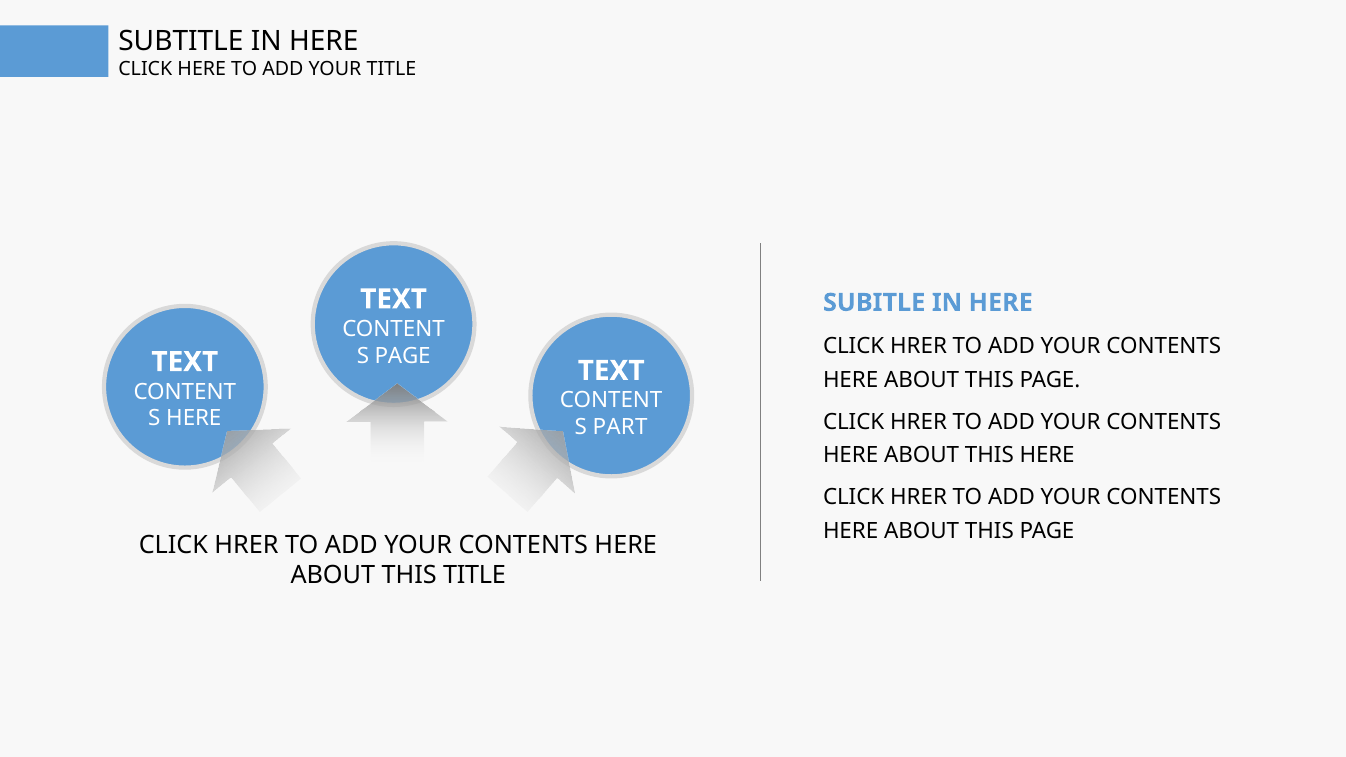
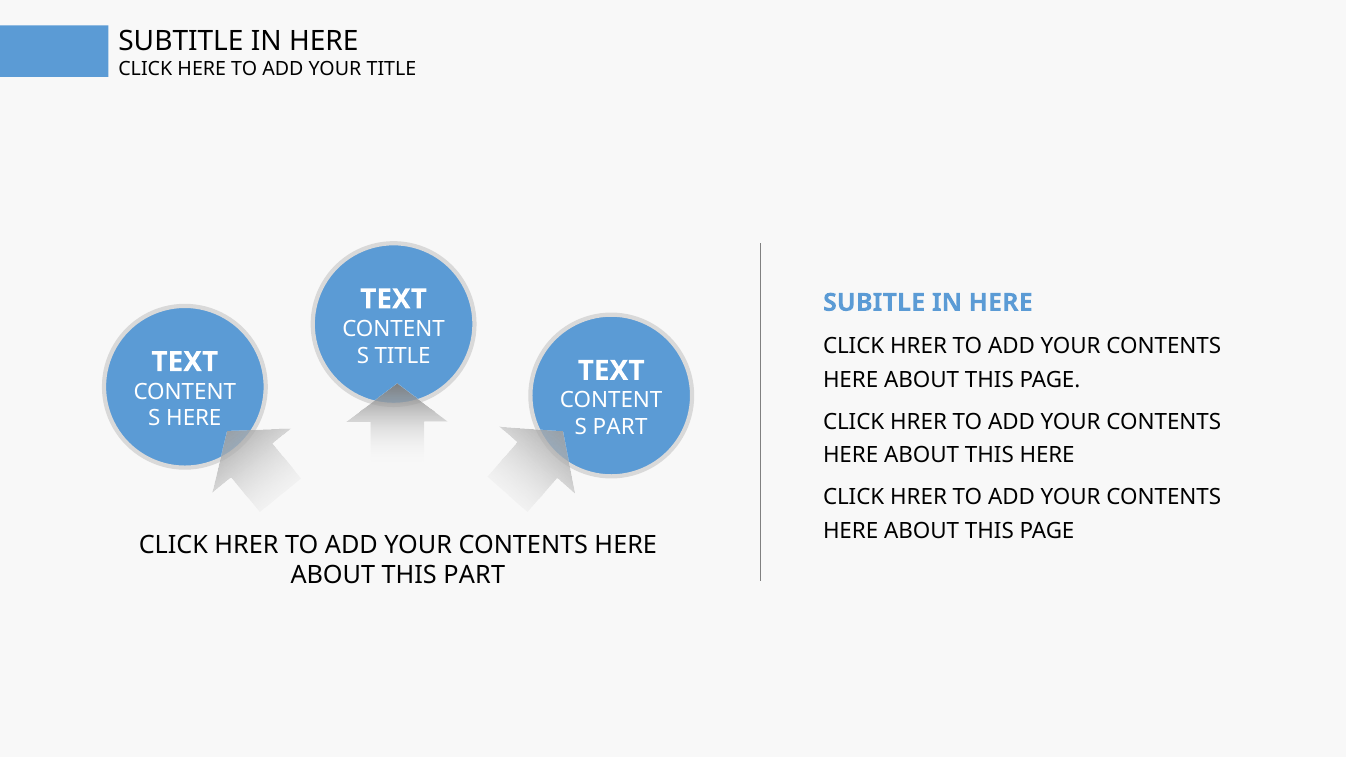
PAGE at (403, 356): PAGE -> TITLE
THIS TITLE: TITLE -> PART
